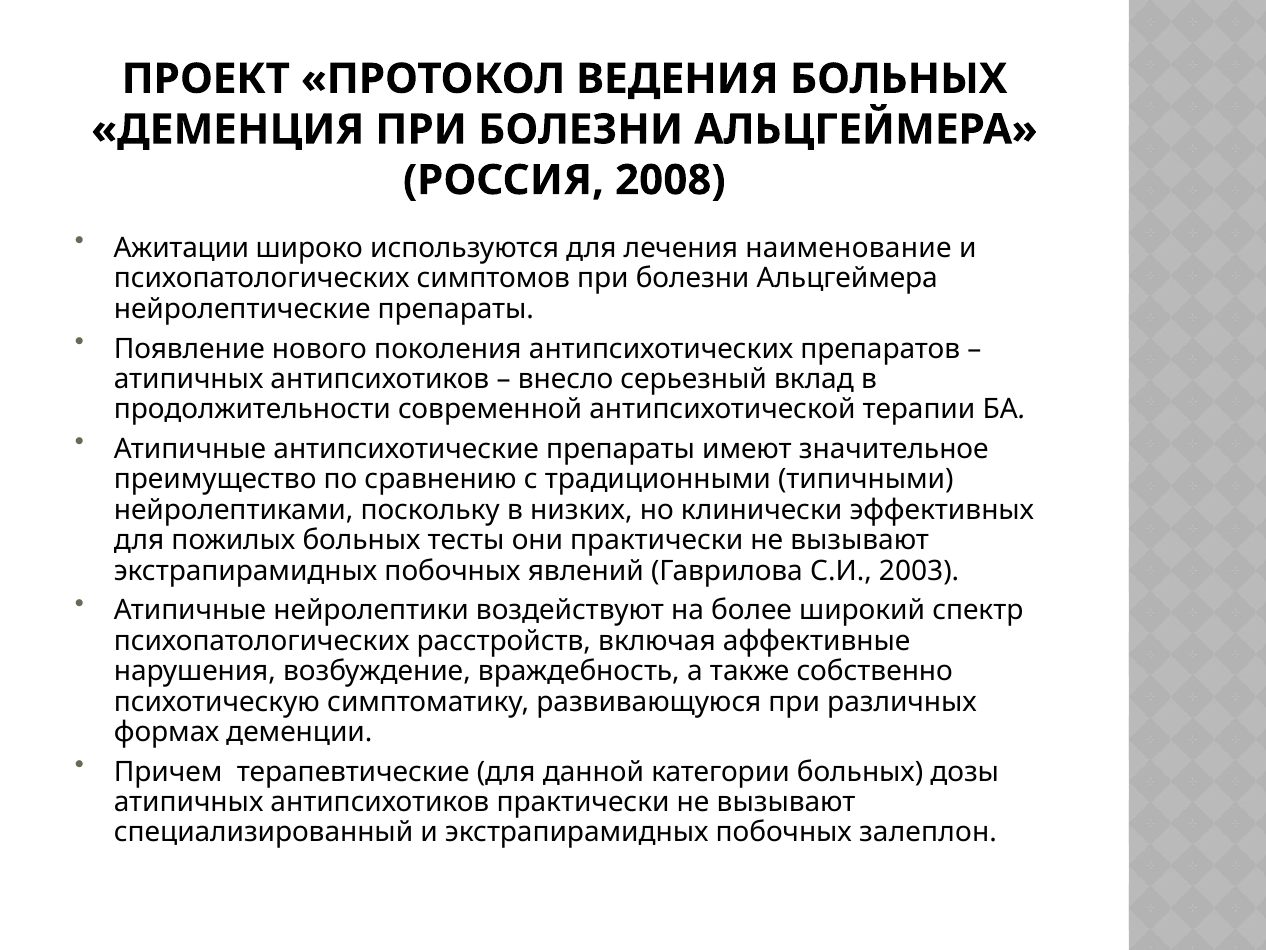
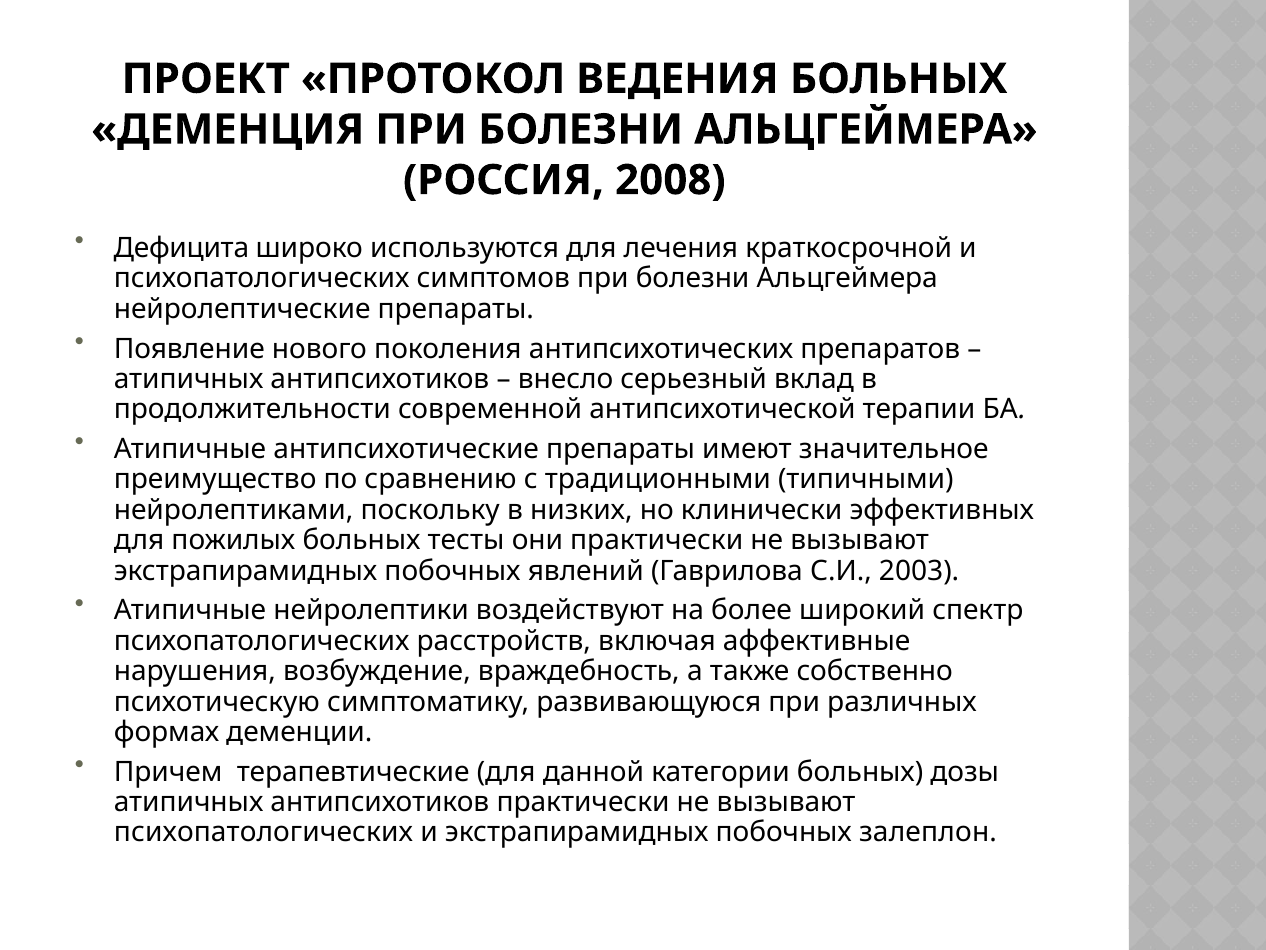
Ажитации: Ажитации -> Дефицита
наименование: наименование -> краткосрочной
специализированный at (264, 832): специализированный -> психопатологических
